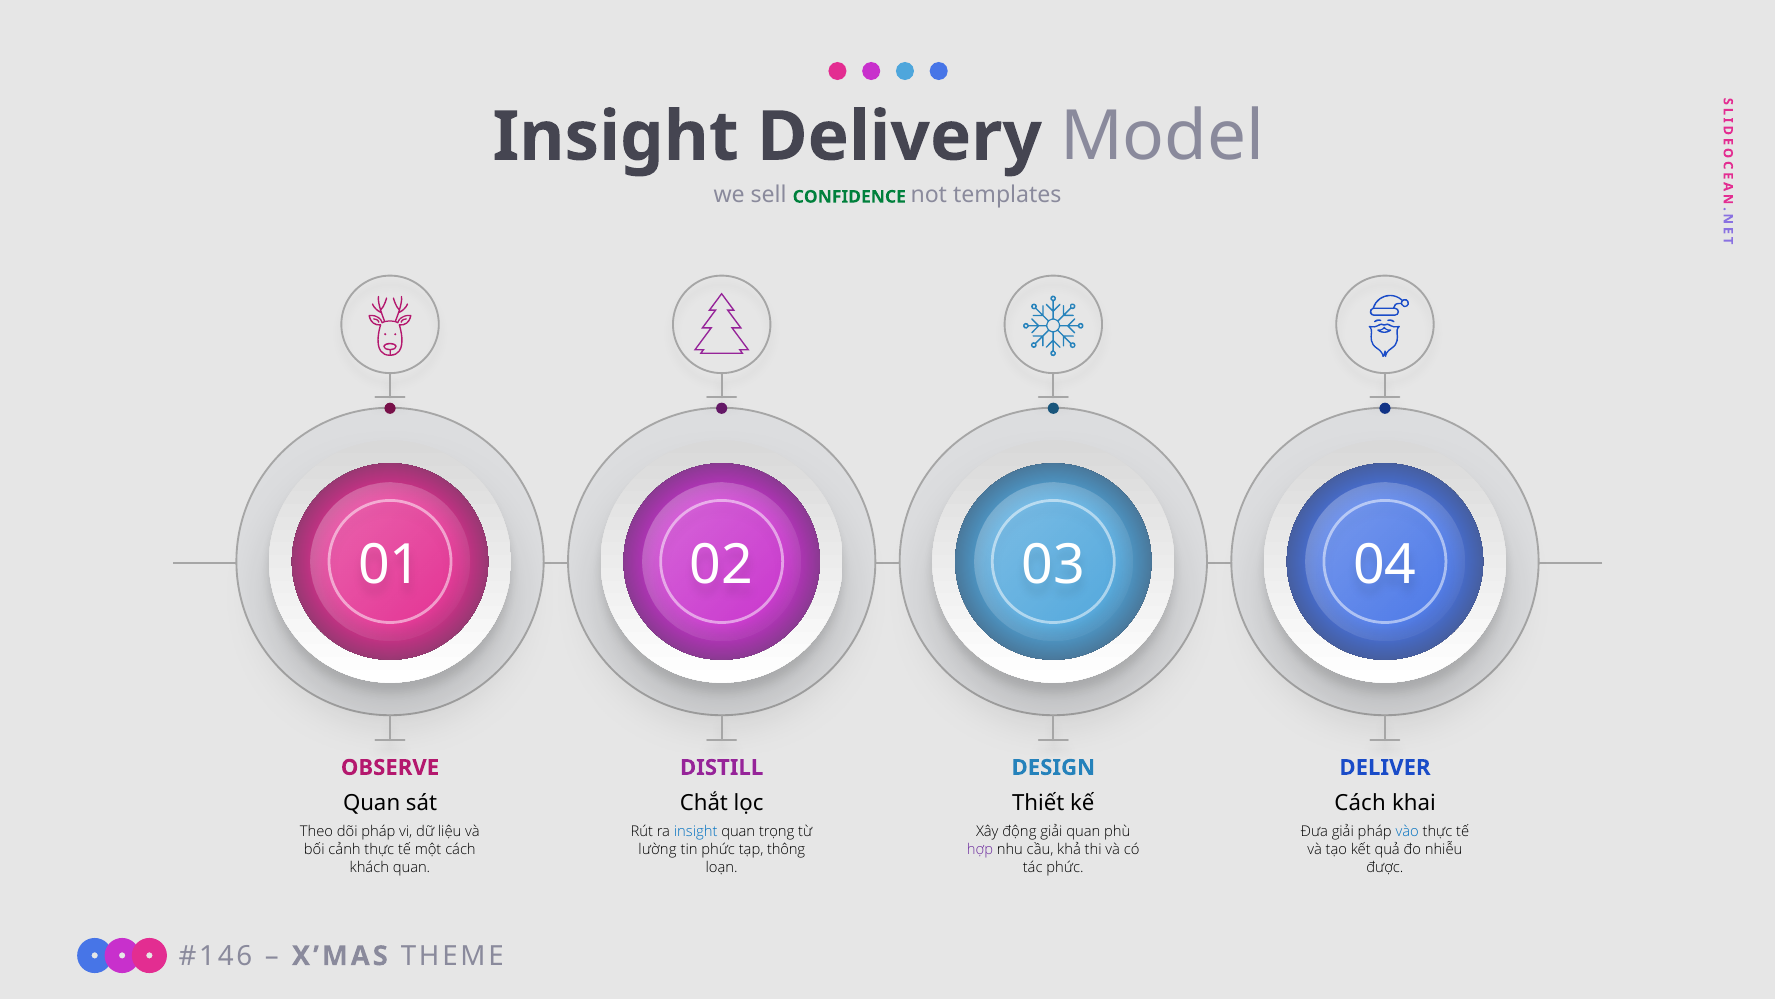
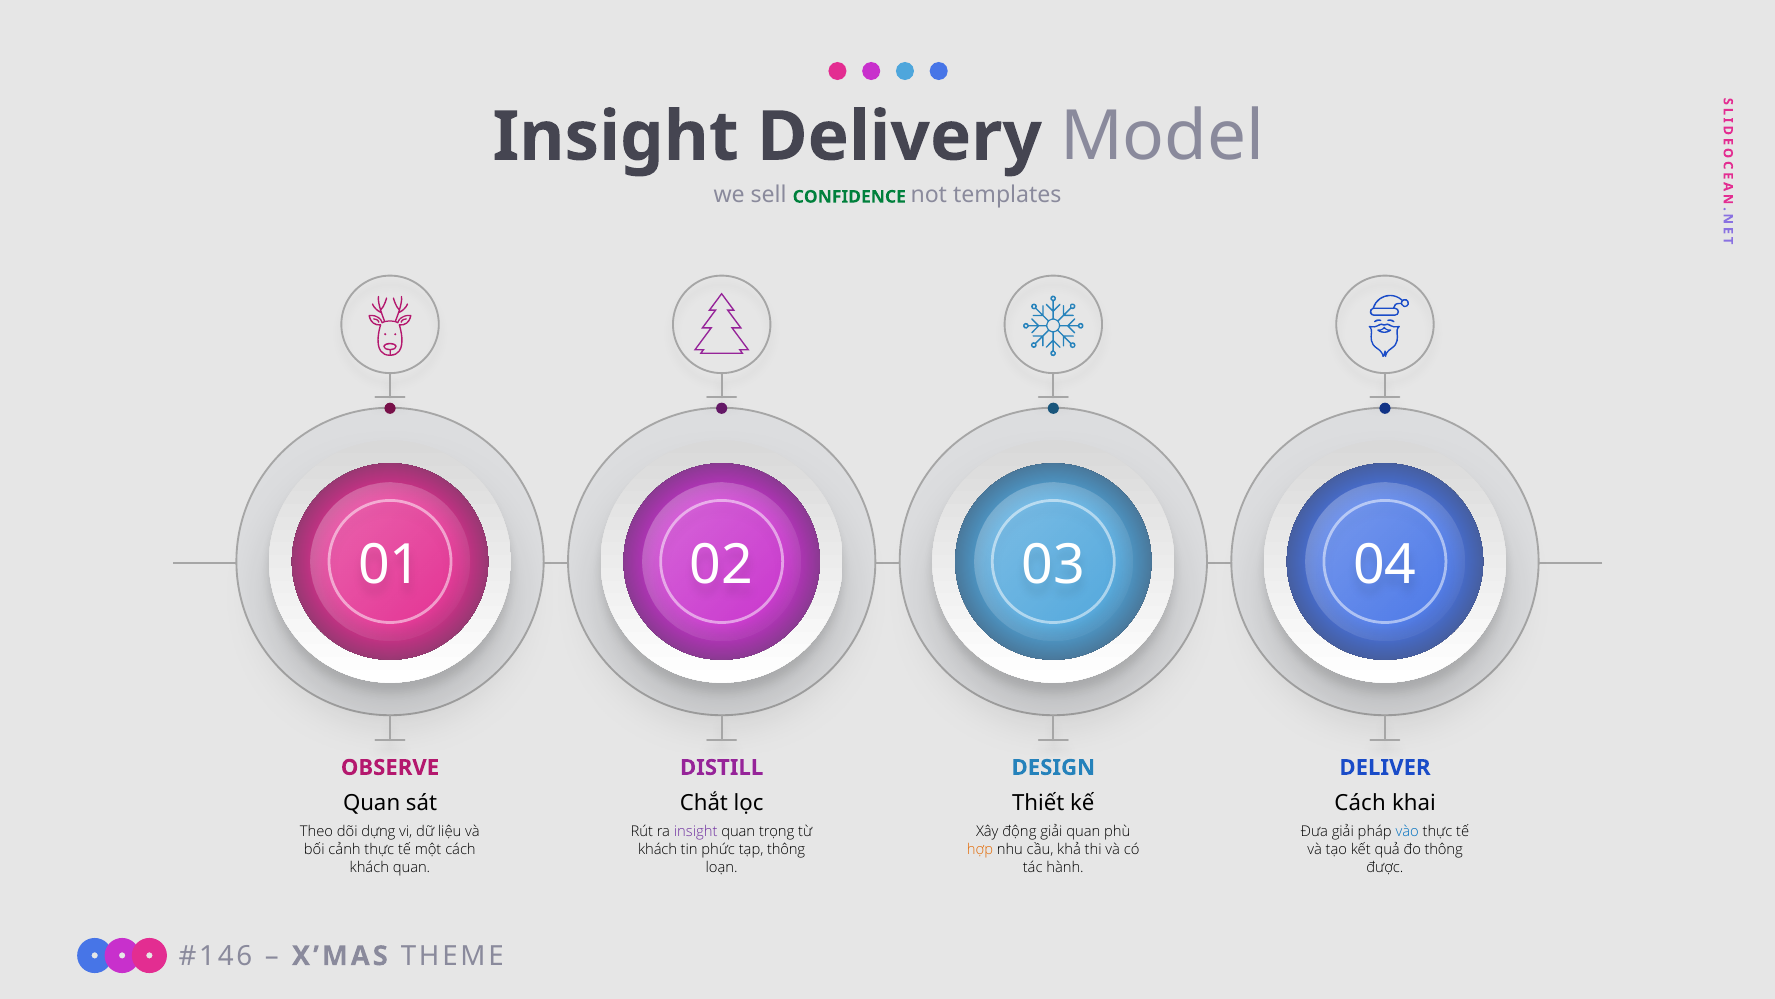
dõi pháp: pháp -> dựng
insight at (696, 831) colour: blue -> purple
lường at (657, 849): lường -> khách
hợp colour: purple -> orange
đo nhiễu: nhiễu -> thông
tác phức: phức -> hành
